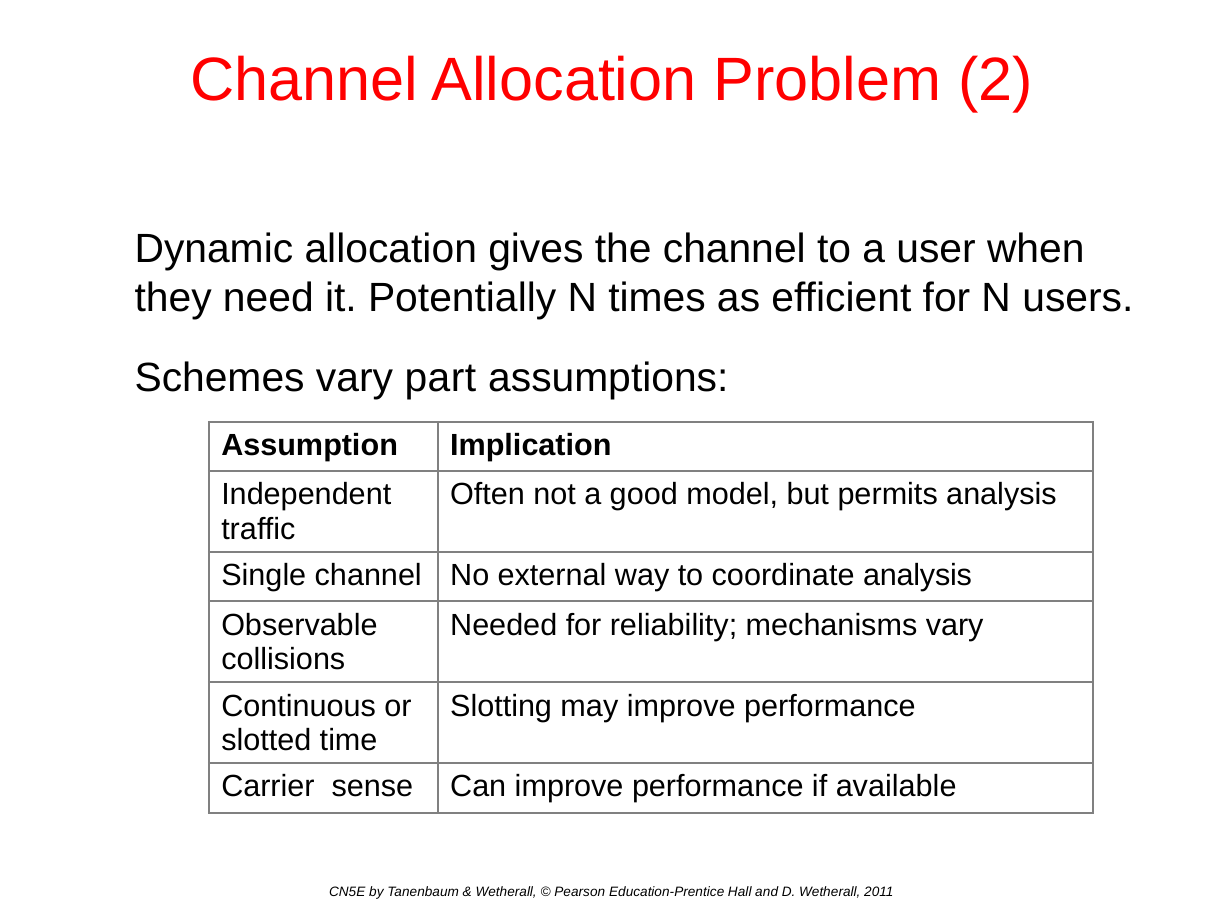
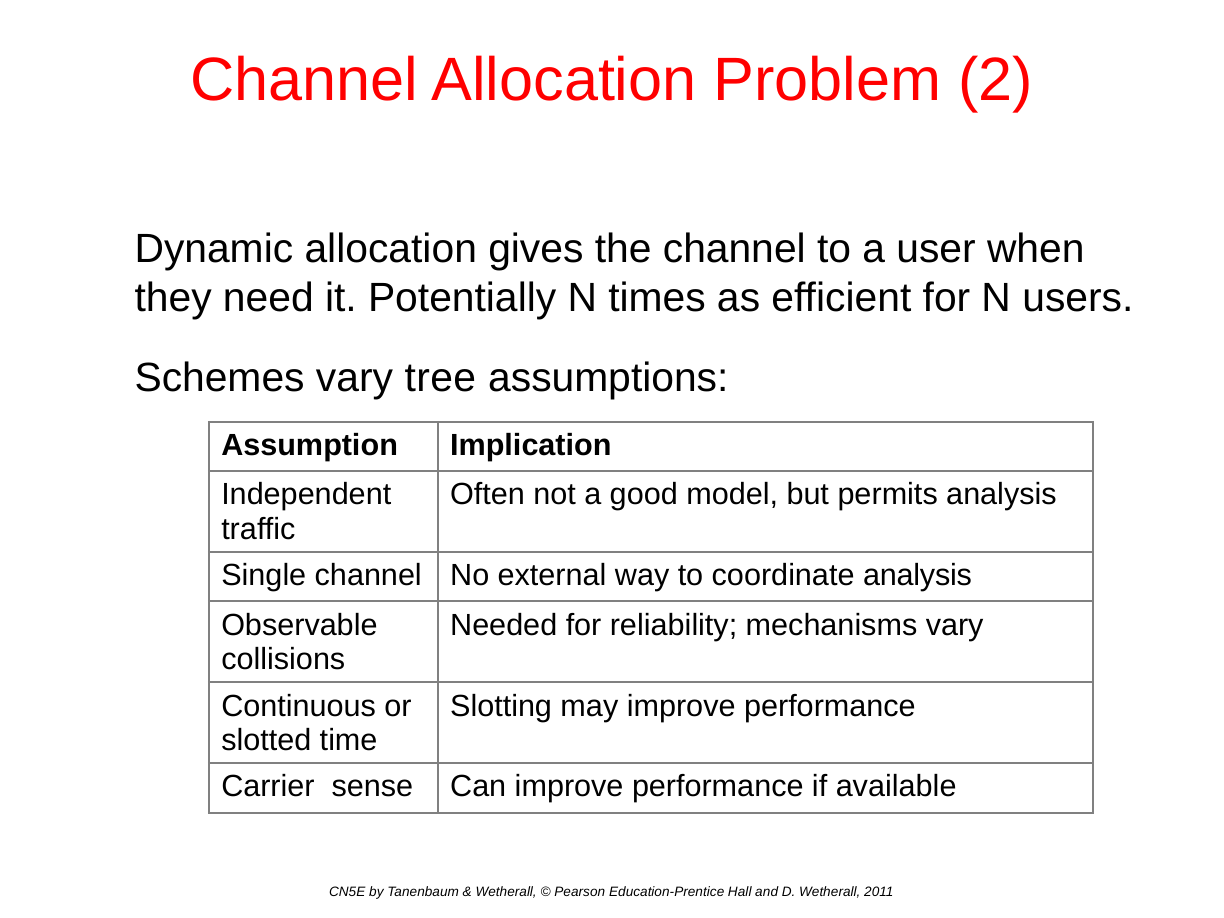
part: part -> tree
